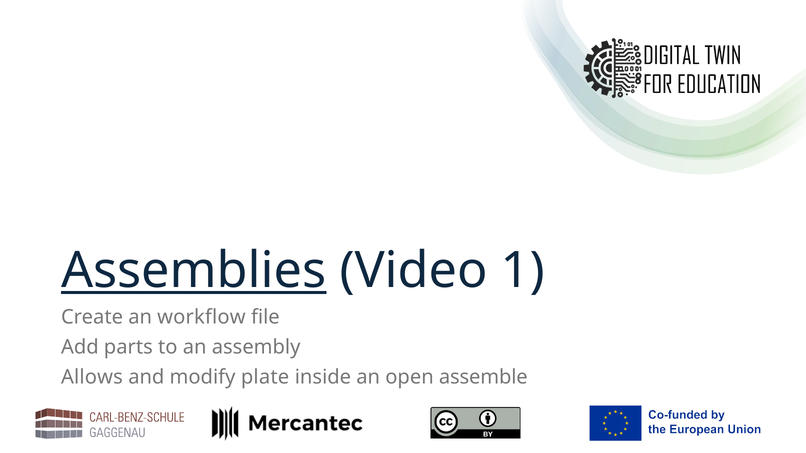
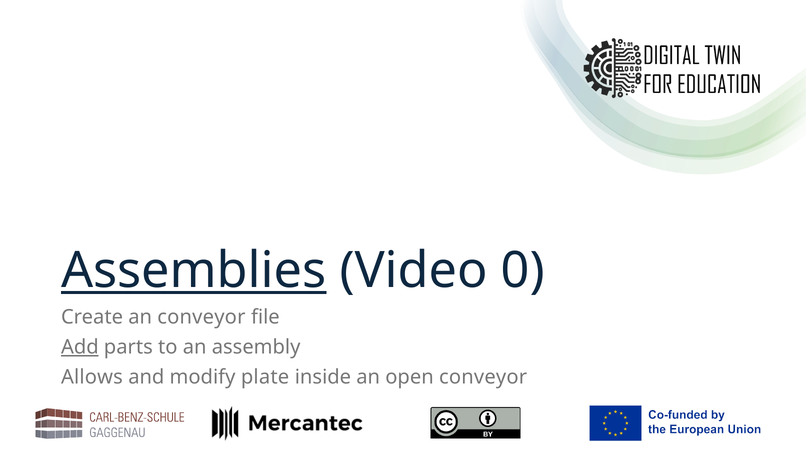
1: 1 -> 0
an workflow: workflow -> conveyor
Add underline: none -> present
open assemble: assemble -> conveyor
